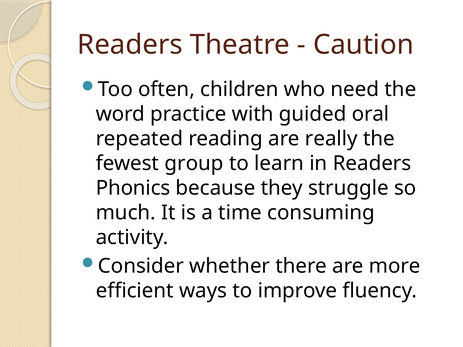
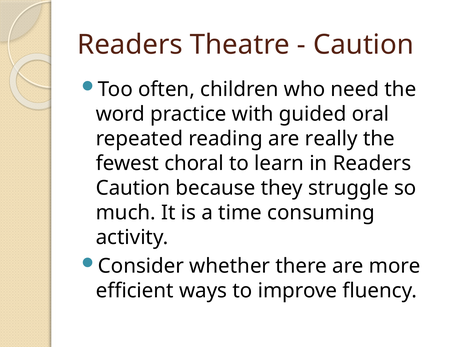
group: group -> choral
Phonics at (133, 188): Phonics -> Caution
